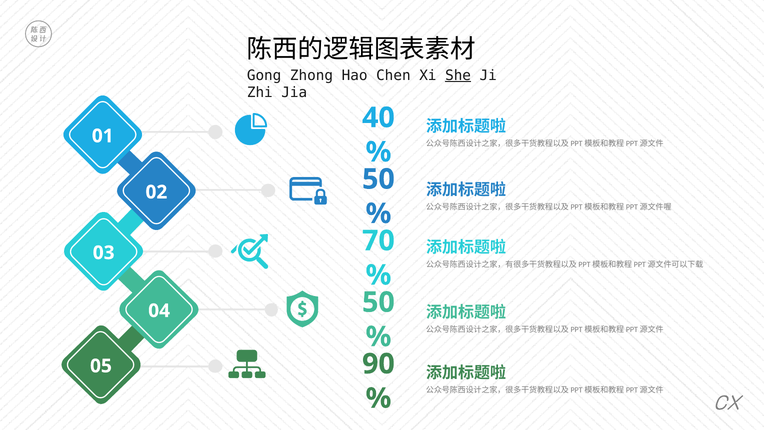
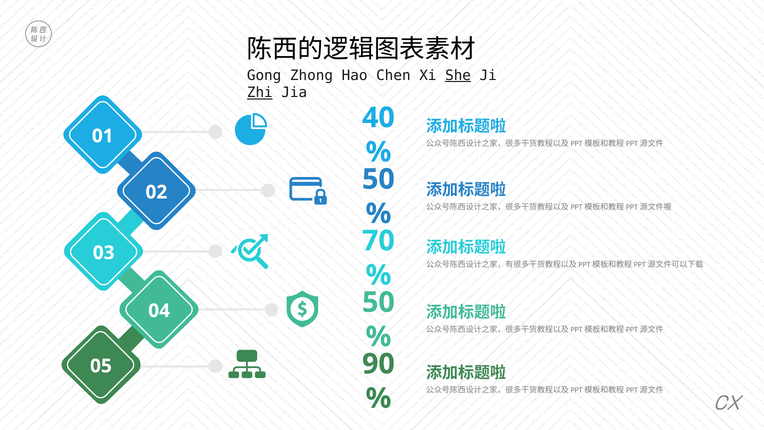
Zhi underline: none -> present
